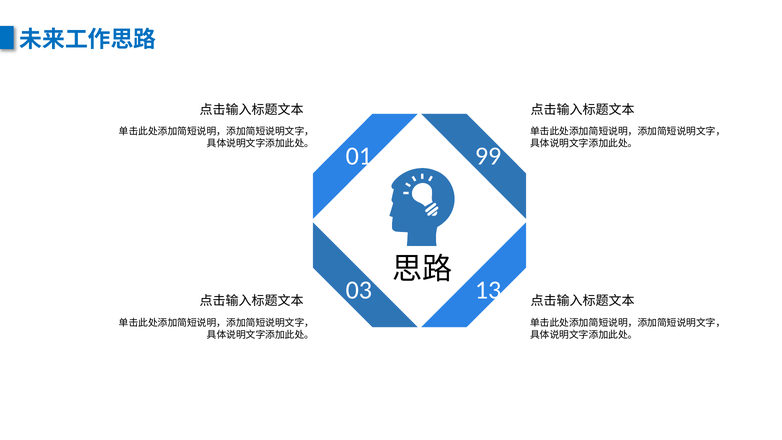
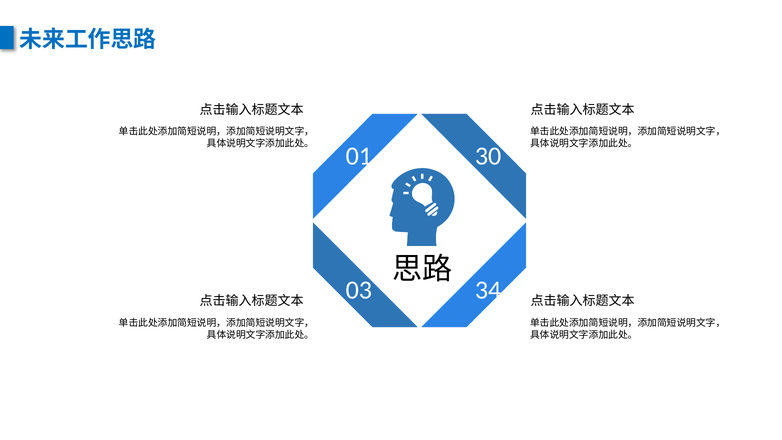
99: 99 -> 30
13: 13 -> 34
